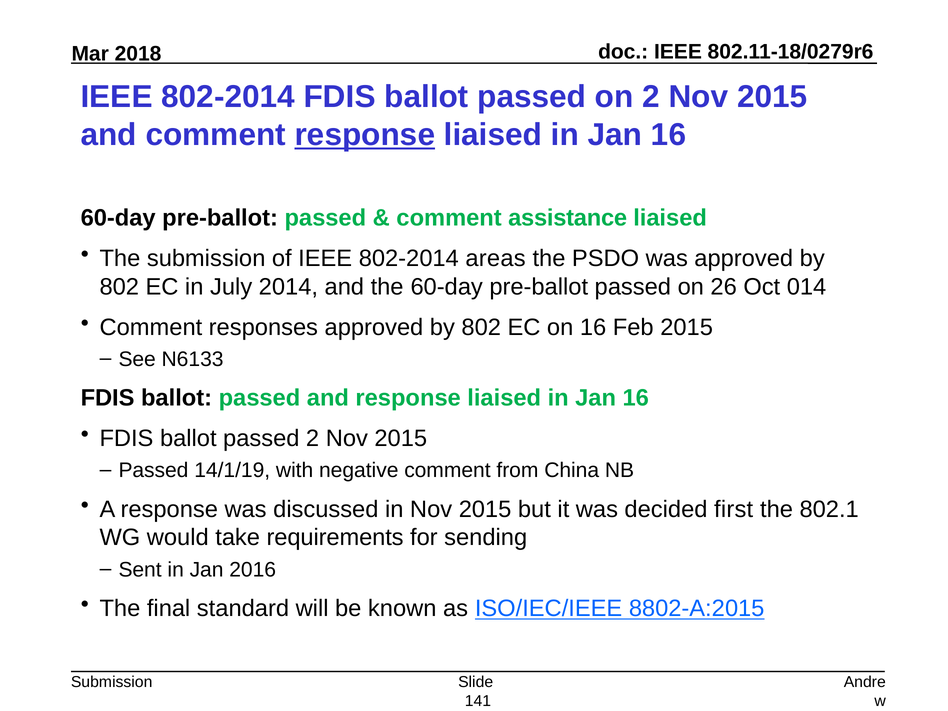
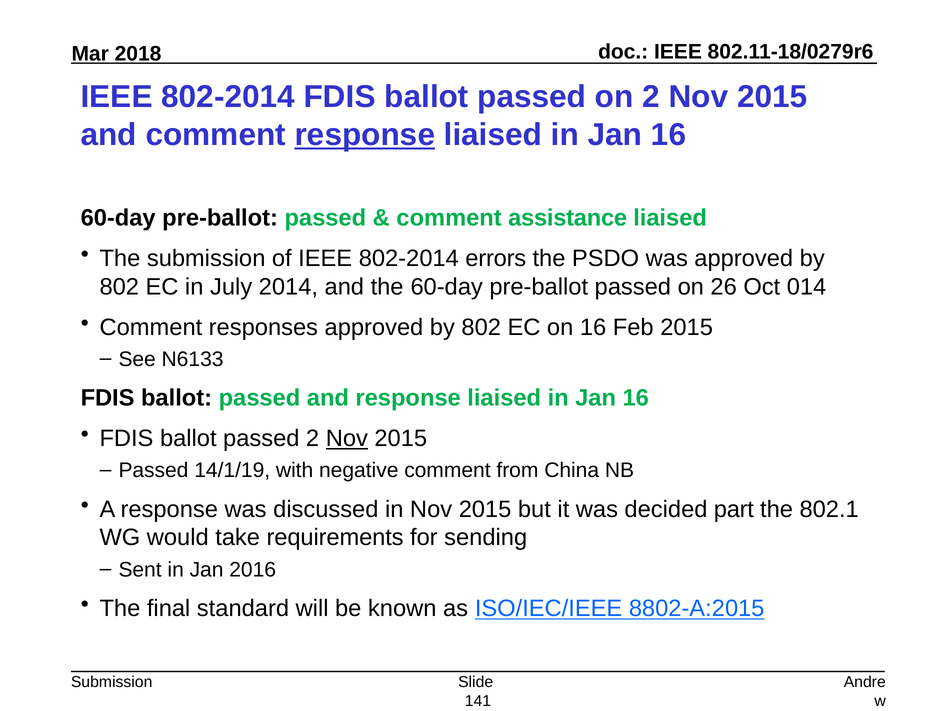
areas: areas -> errors
Nov at (347, 438) underline: none -> present
first: first -> part
